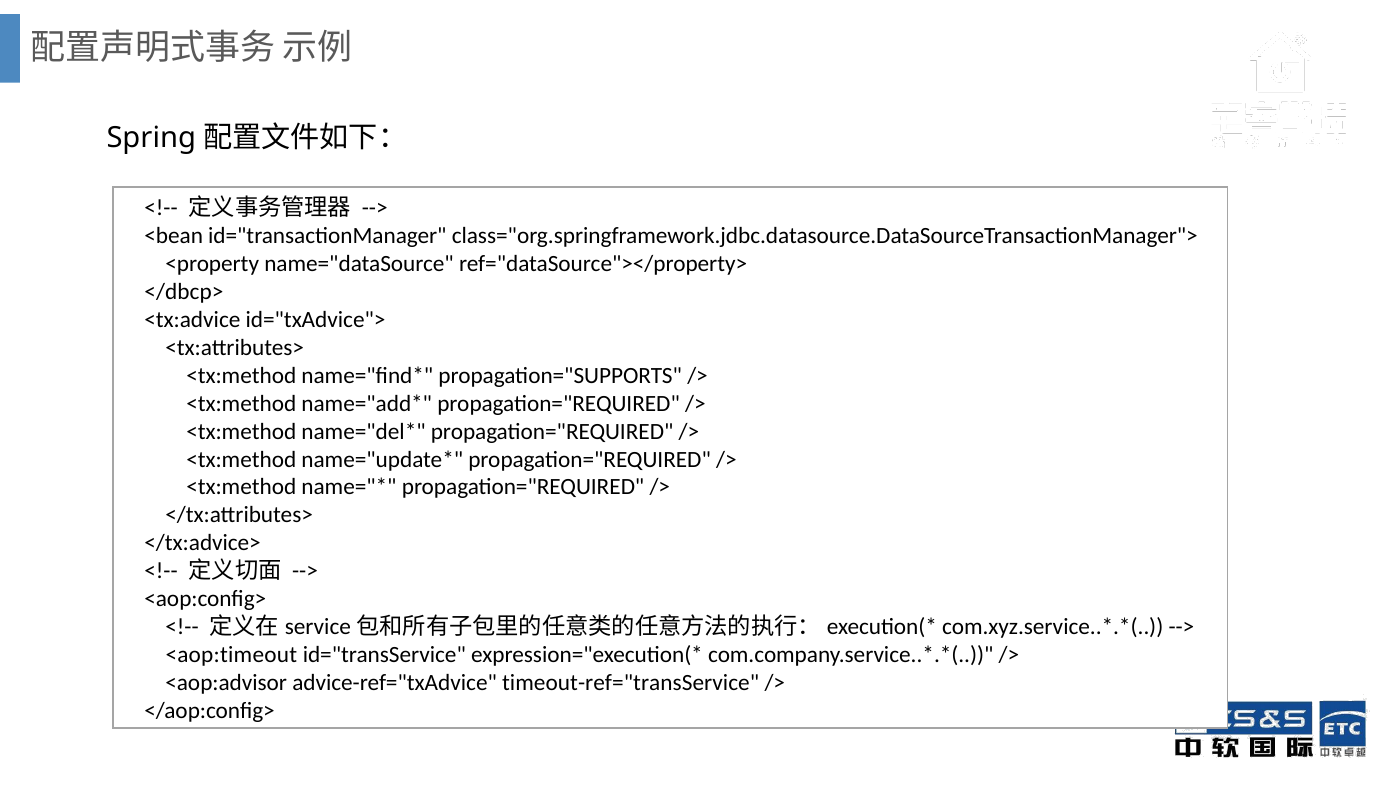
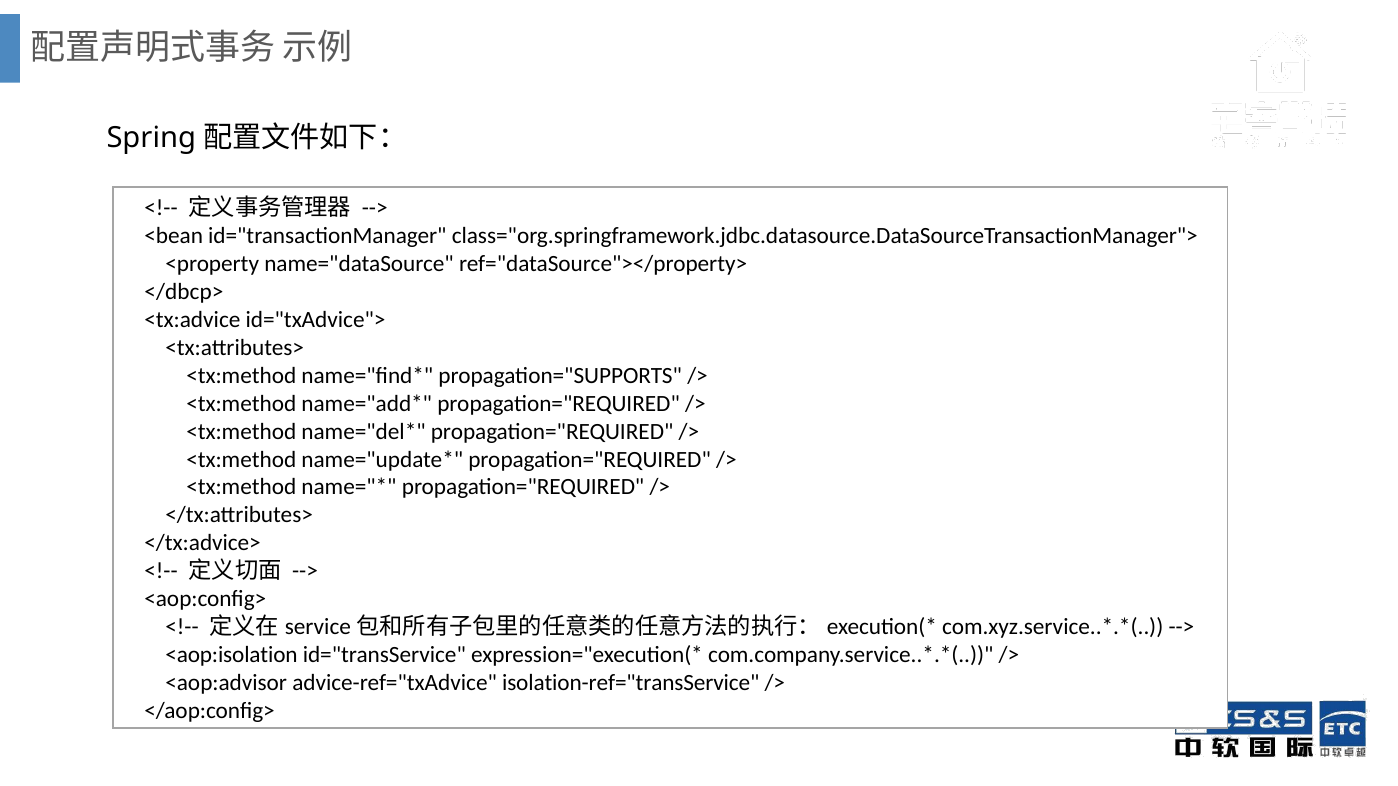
<aop:timeout: <aop:timeout -> <aop:isolation
timeout-ref="transService: timeout-ref="transService -> isolation-ref="transService
